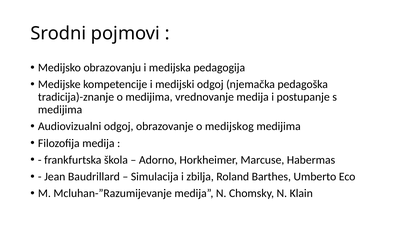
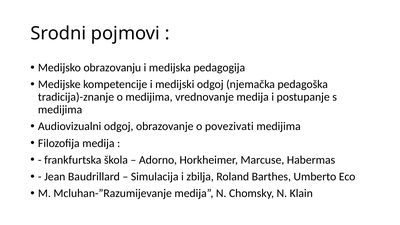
medijskog: medijskog -> povezivati
